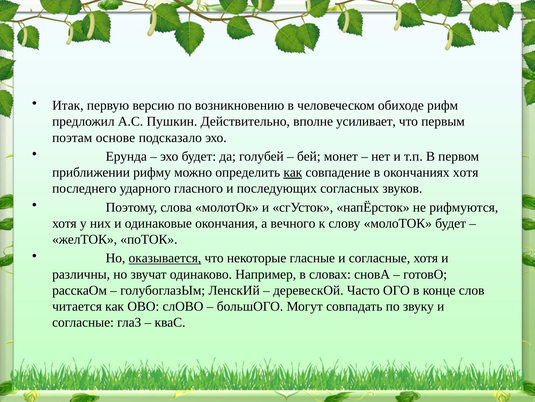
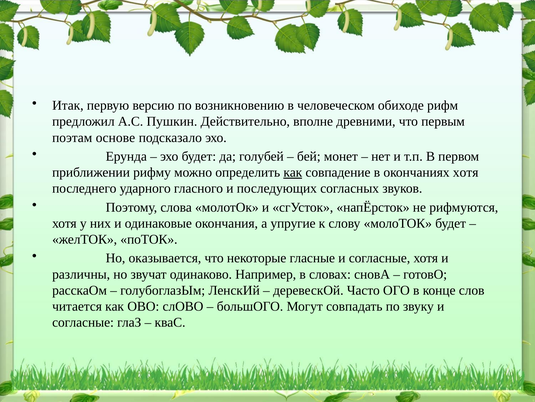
усиливает: усиливает -> древними
вечного: вечного -> упругие
оказывается underline: present -> none
